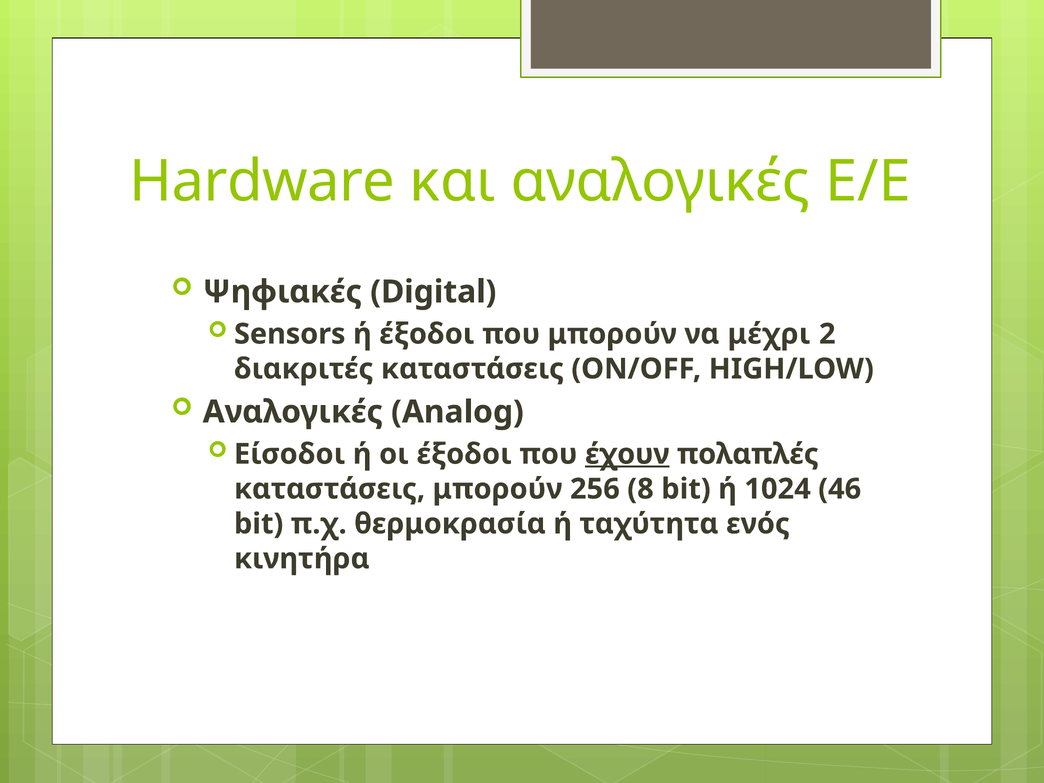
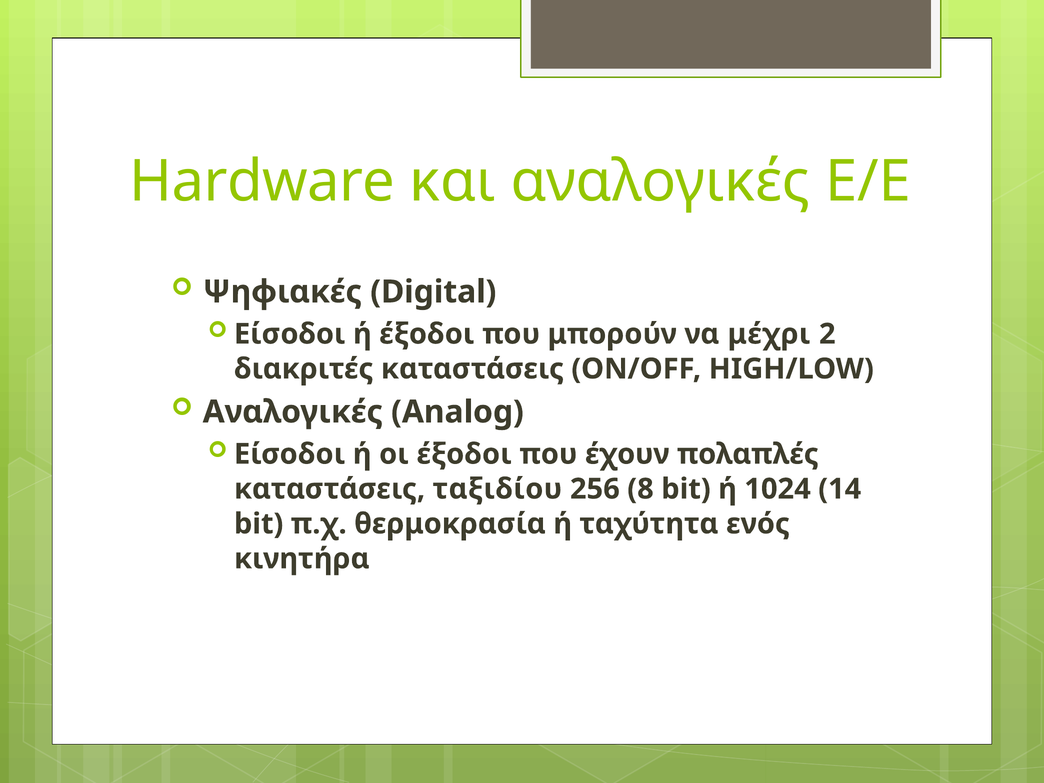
Sensors at (290, 334): Sensors -> Eίσοδοι
έχουν underline: present -> none
καταστάσεις μπορούν: μπορούν -> ταξιδίου
46: 46 -> 14
